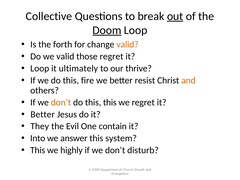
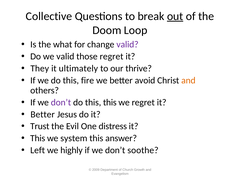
Doom underline: present -> none
forth: forth -> what
valid at (127, 44) colour: orange -> purple
Loop at (40, 68): Loop -> They
resist: resist -> avoid
don’t at (61, 102) colour: orange -> purple
They: They -> Trust
contain: contain -> distress
Into at (38, 138): Into -> This
answer: answer -> system
system: system -> answer
This at (38, 150): This -> Left
disturb: disturb -> soothe
